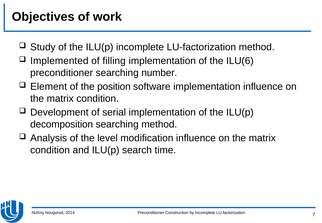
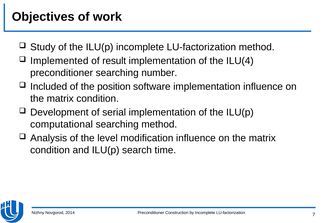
filling: filling -> result
ILU(6: ILU(6 -> ILU(4
Element: Element -> Included
decomposition: decomposition -> computational
